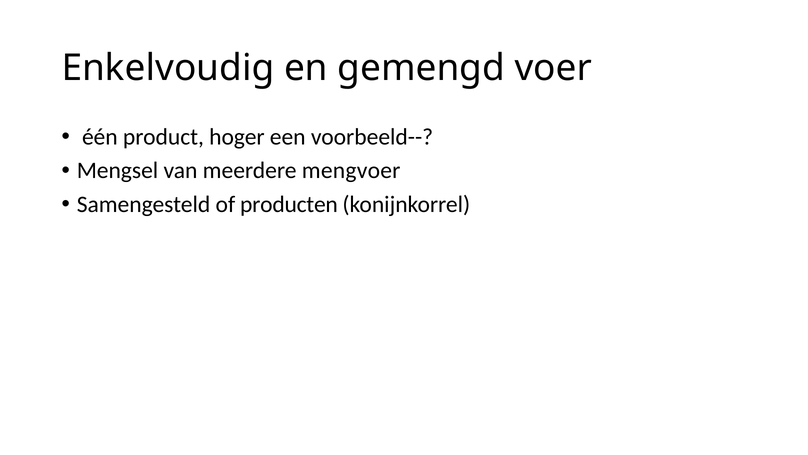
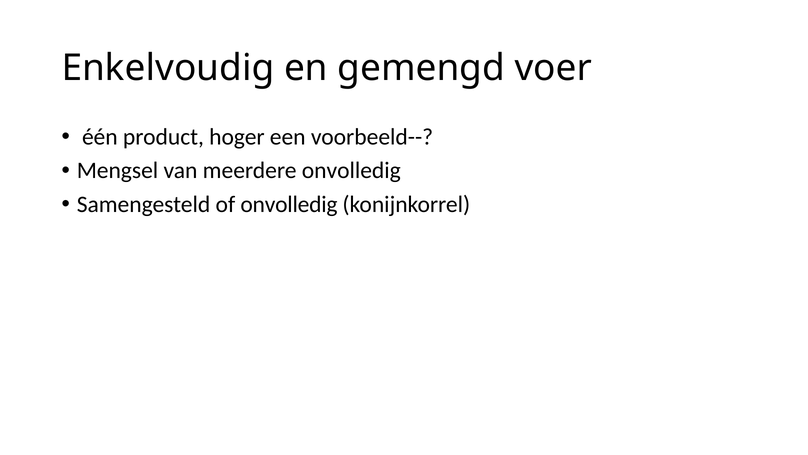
meerdere mengvoer: mengvoer -> onvolledig
of producten: producten -> onvolledig
